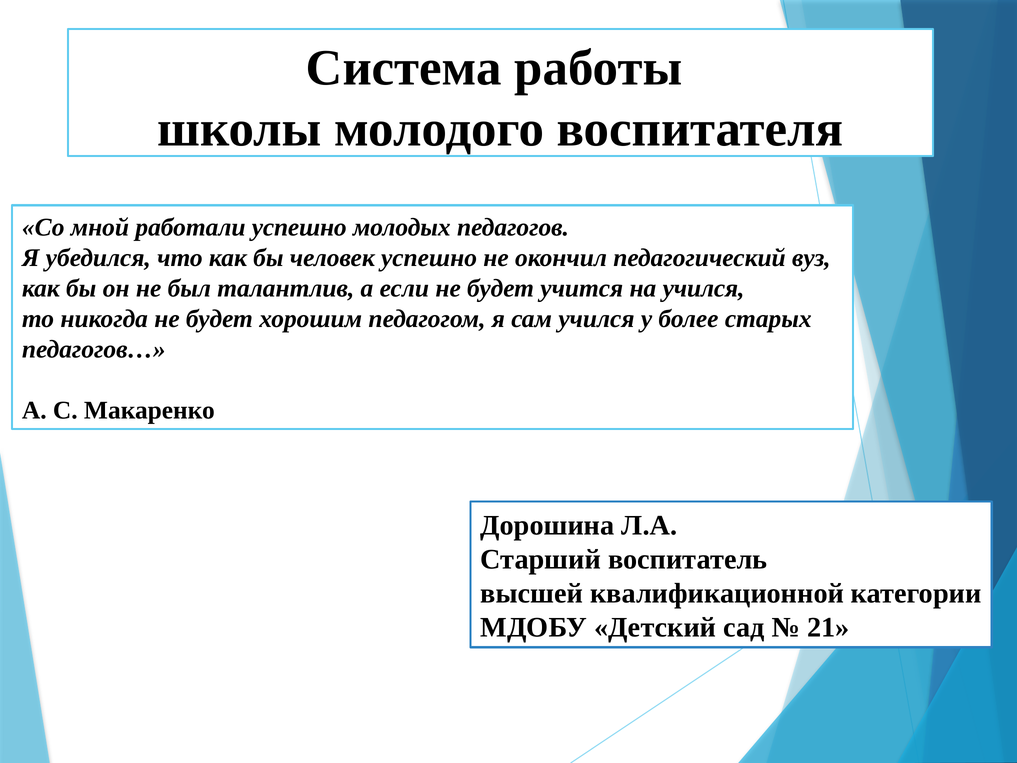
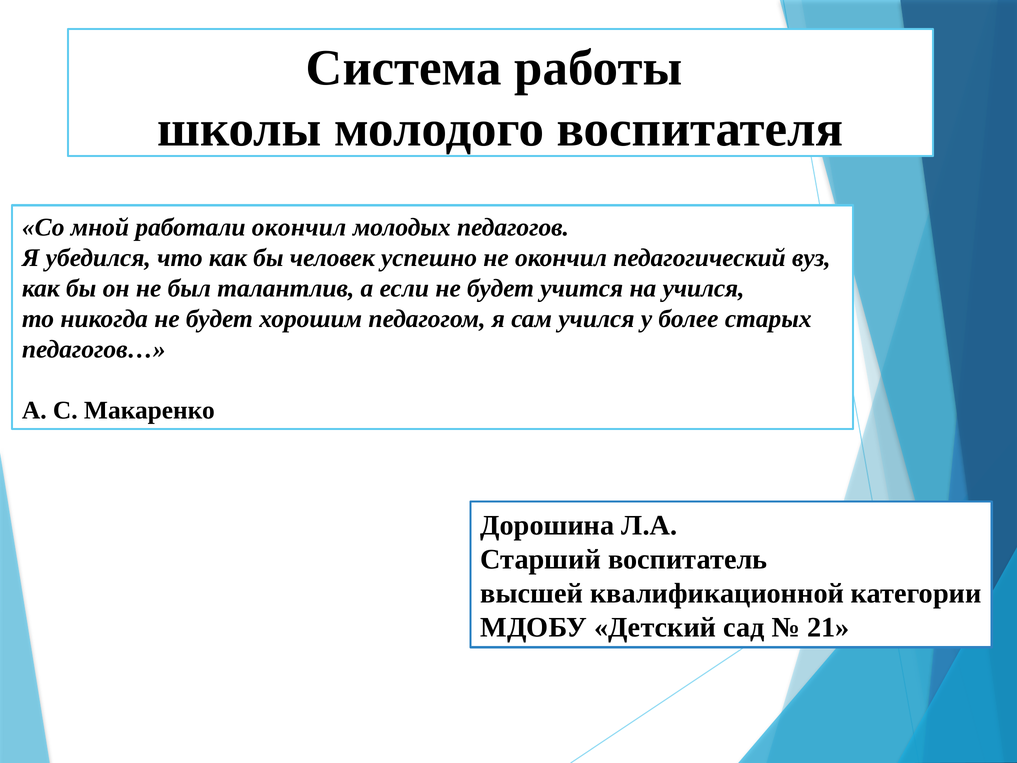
работали успешно: успешно -> окончил
